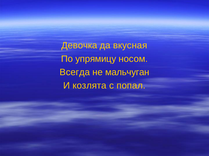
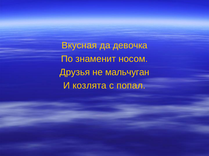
Девочка: Девочка -> Вкусная
вкусная: вкусная -> девочка
упрямицу: упрямицу -> знаменит
Всегда: Всегда -> Друзья
